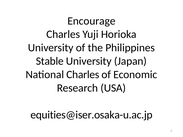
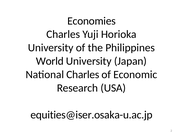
Encourage: Encourage -> Economies
Stable: Stable -> World
